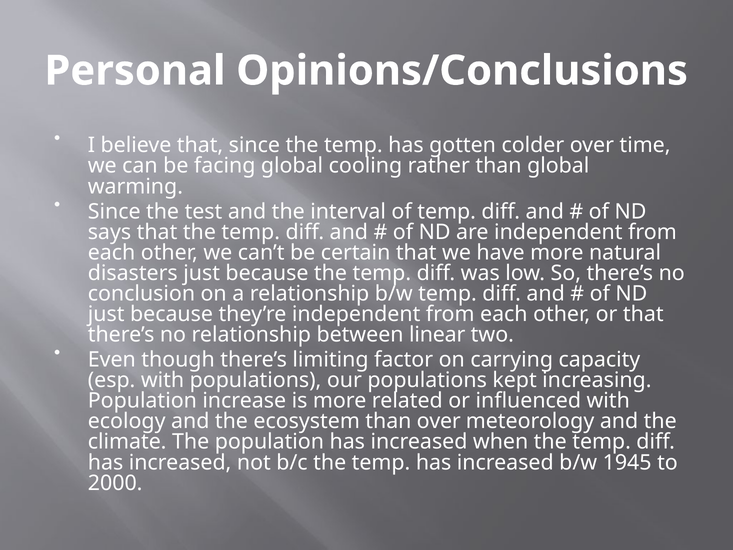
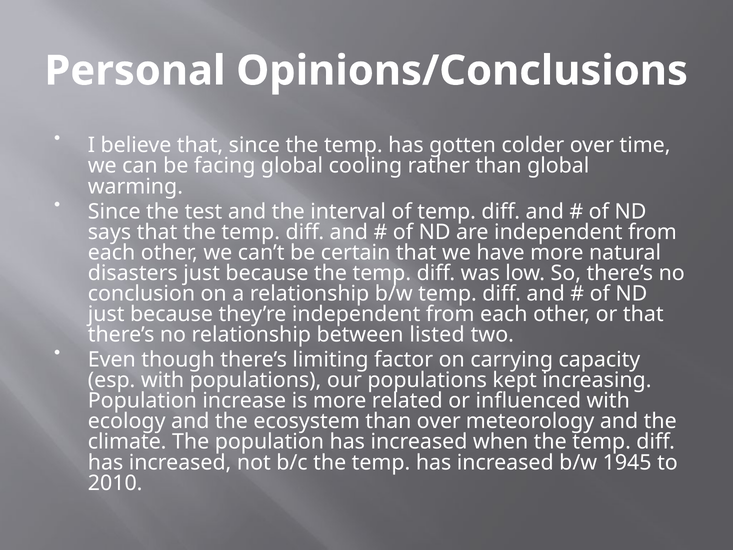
linear: linear -> listed
2000: 2000 -> 2010
